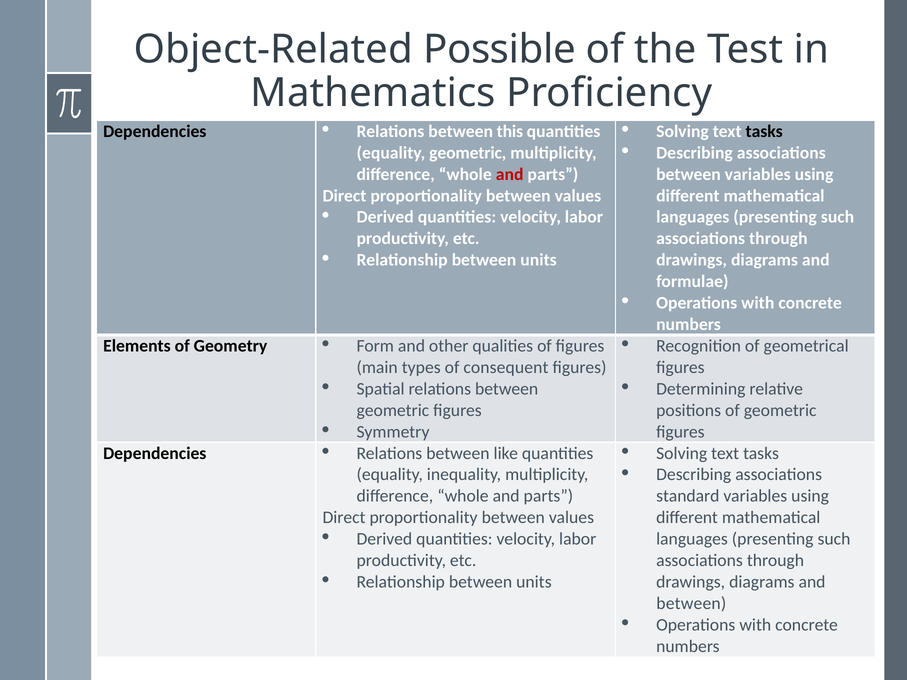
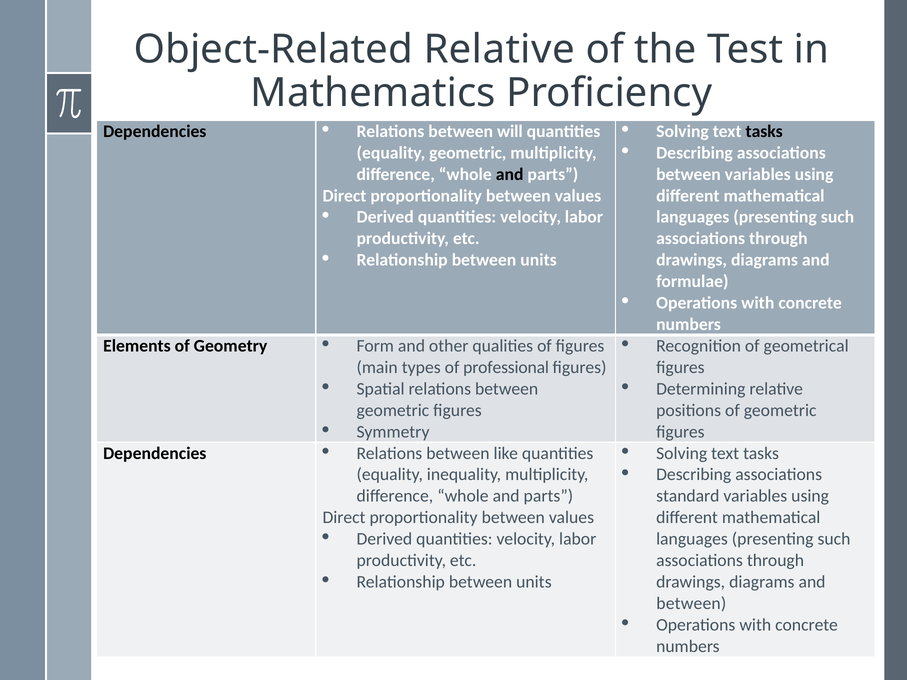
Object-Related Possible: Possible -> Relative
this: this -> will
and at (510, 174) colour: red -> black
consequent: consequent -> professional
